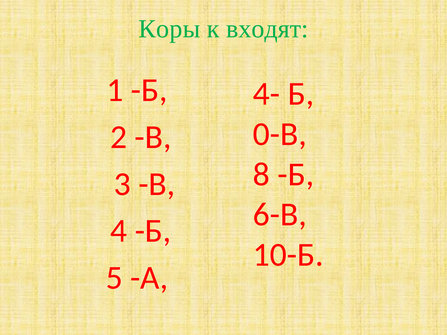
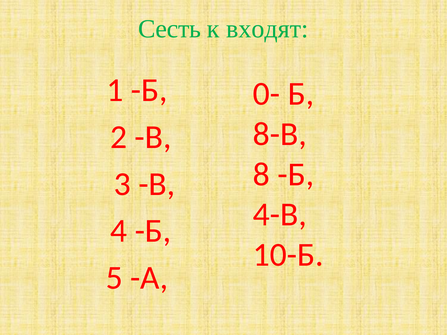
Коры: Коры -> Сесть
4-: 4- -> 0-
0-В: 0-В -> 8-В
6-В: 6-В -> 4-В
